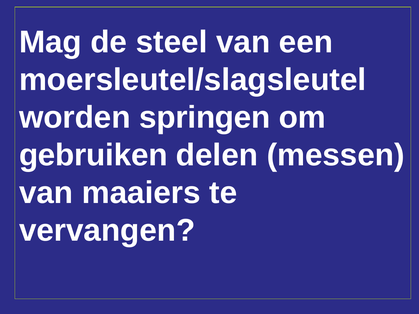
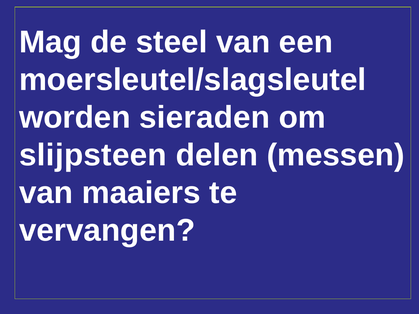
springen: springen -> sieraden
gebruiken: gebruiken -> slijpsteen
